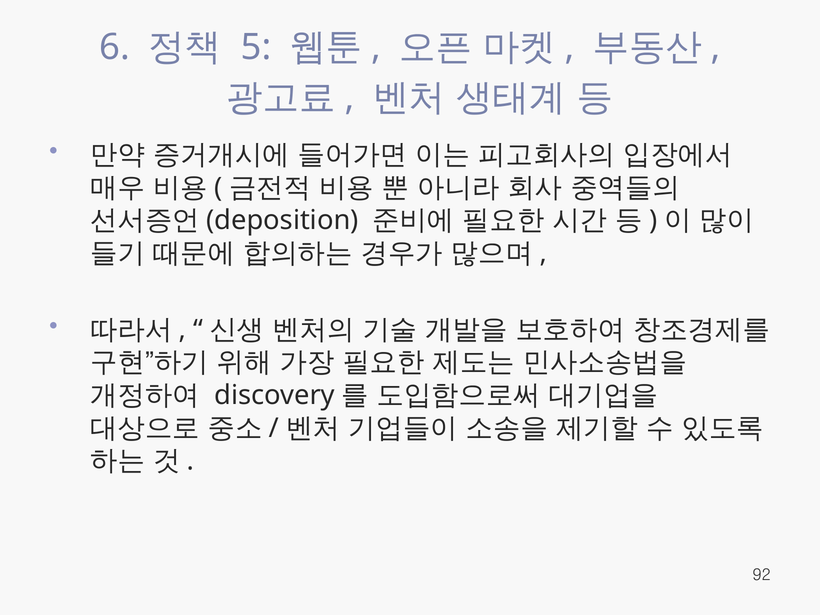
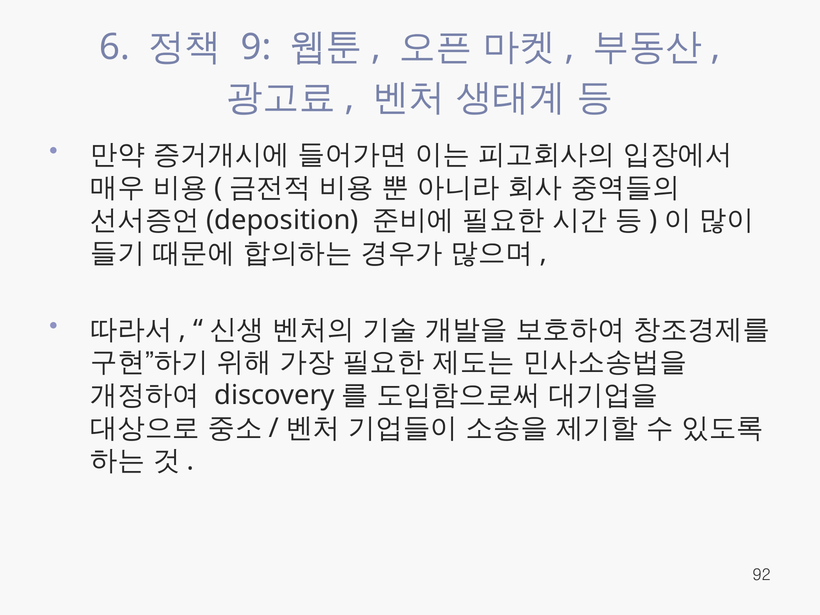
5: 5 -> 9
